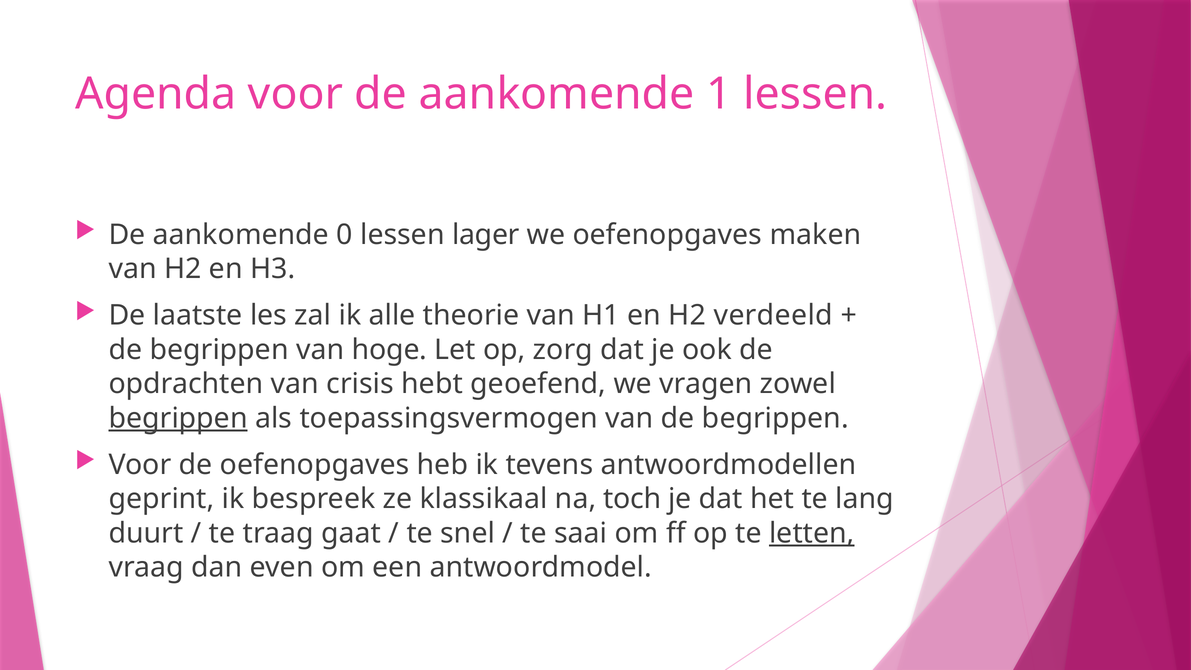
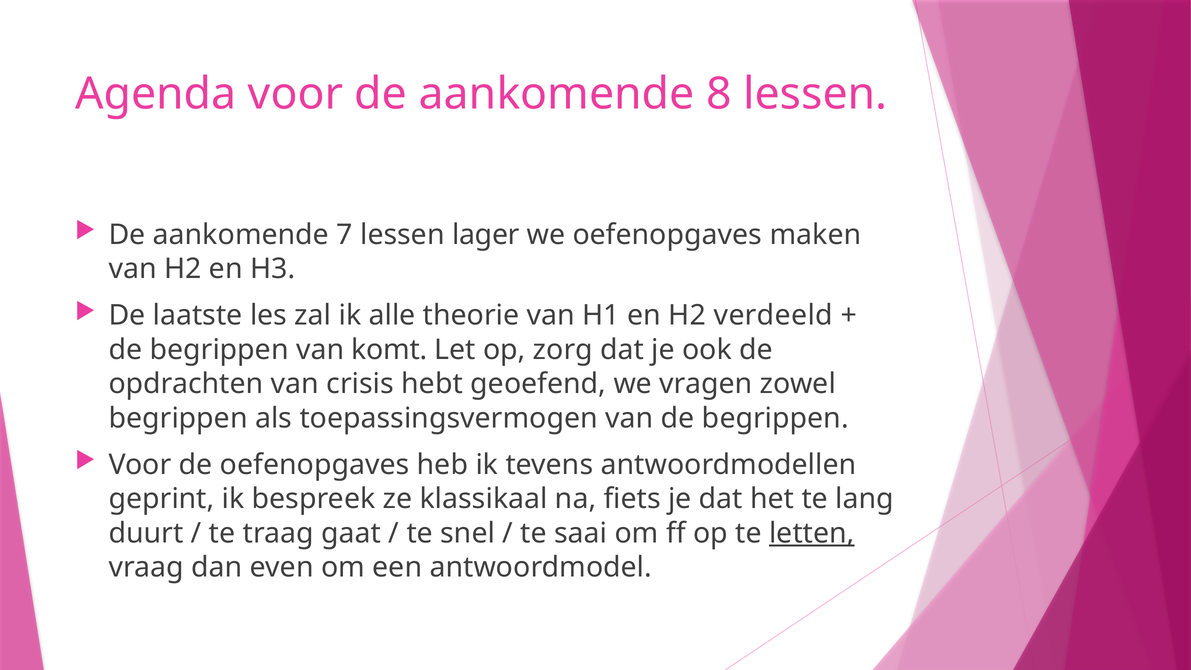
1: 1 -> 8
0: 0 -> 7
hoge: hoge -> komt
begrippen at (178, 418) underline: present -> none
toch: toch -> fiets
